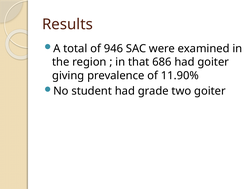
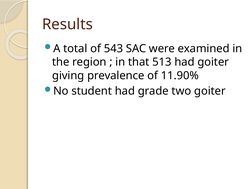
946: 946 -> 543
686: 686 -> 513
